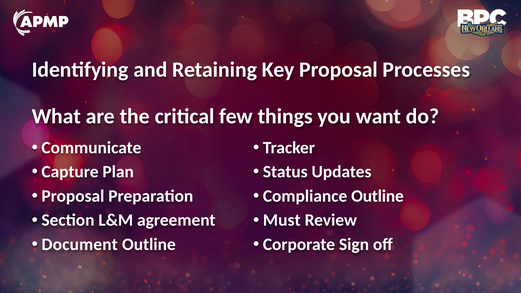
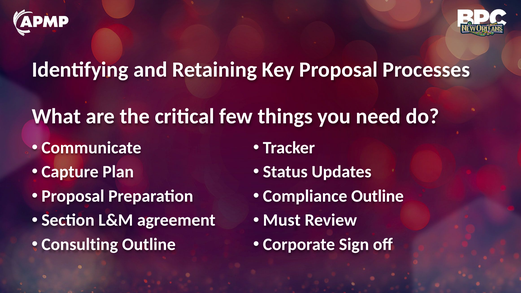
want: want -> need
Document: Document -> Consulting
